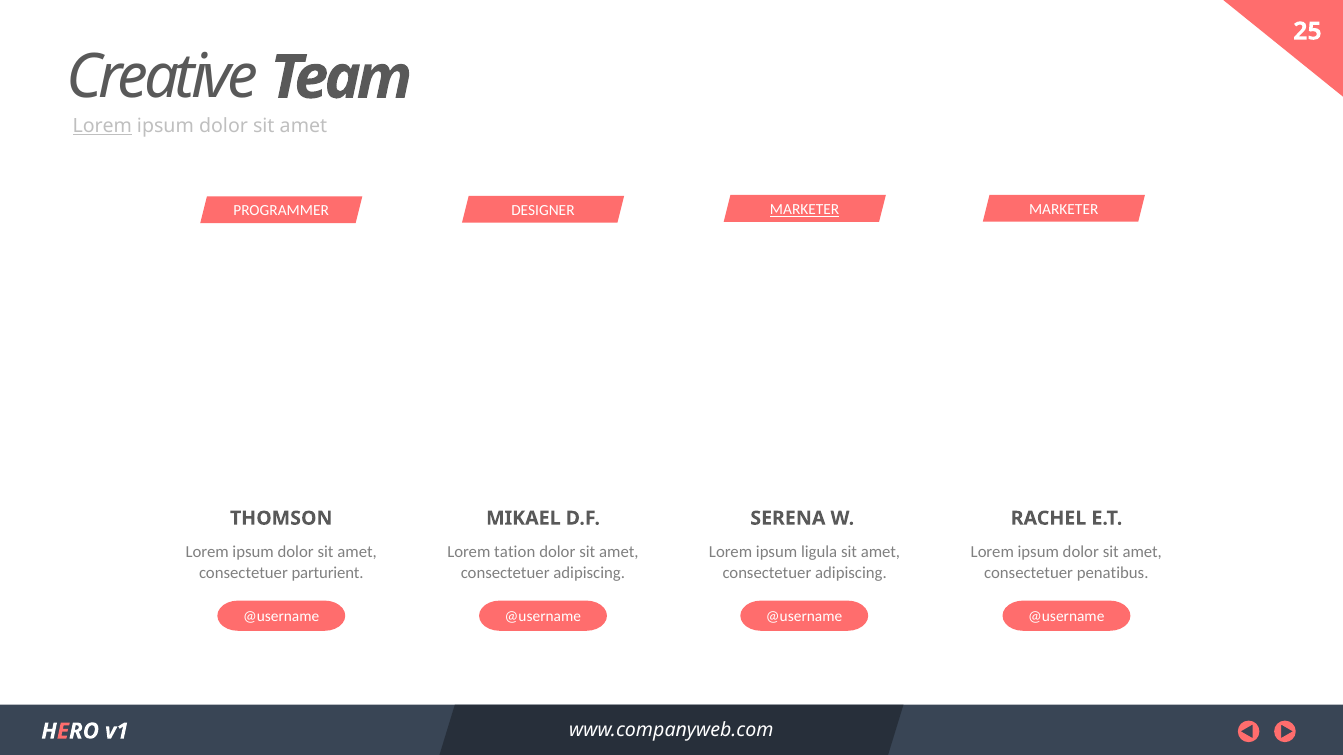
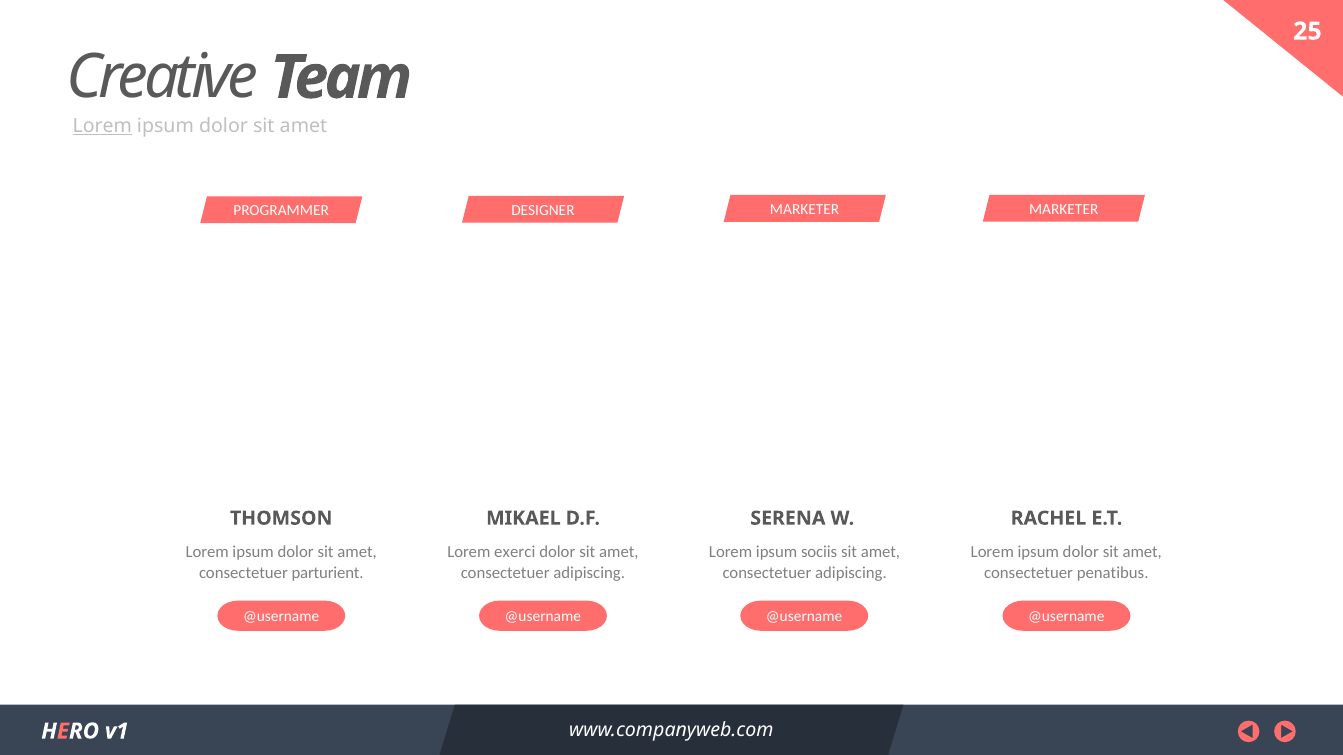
MARKETER at (805, 210) underline: present -> none
tation: tation -> exerci
ligula: ligula -> sociis
